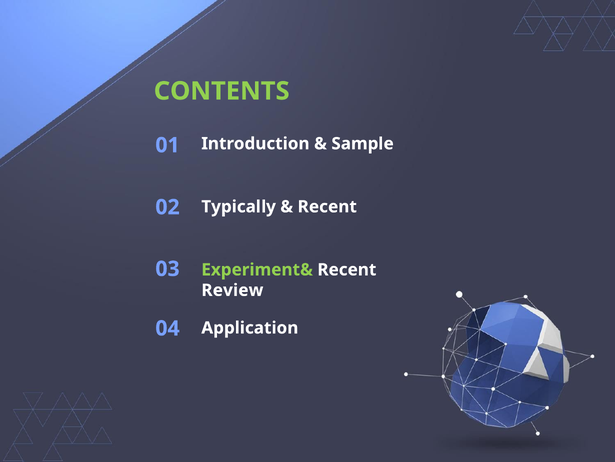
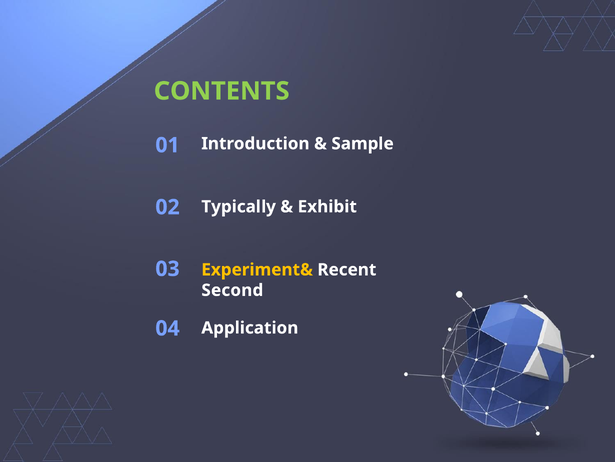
Recent at (327, 206): Recent -> Exhibit
Experiment& colour: light green -> yellow
Review: Review -> Second
